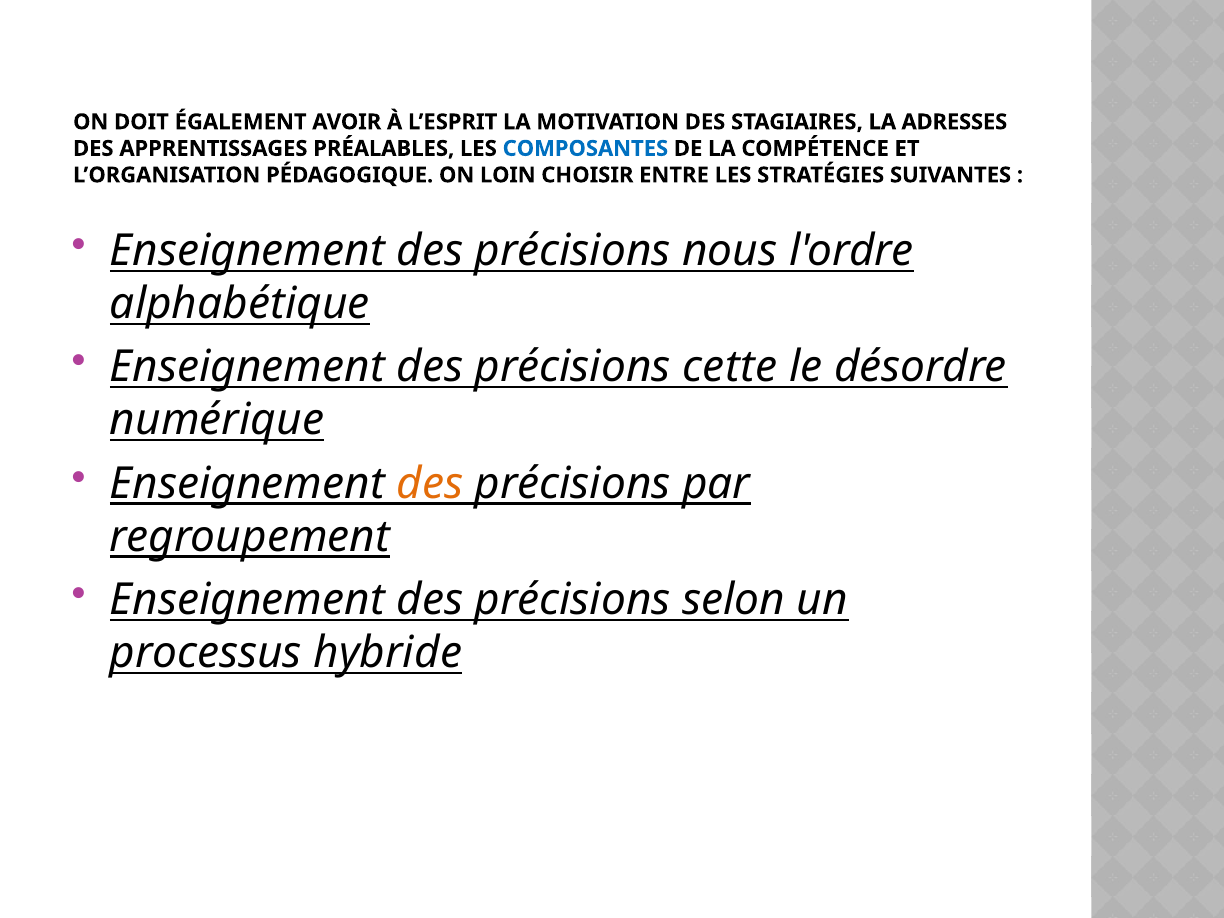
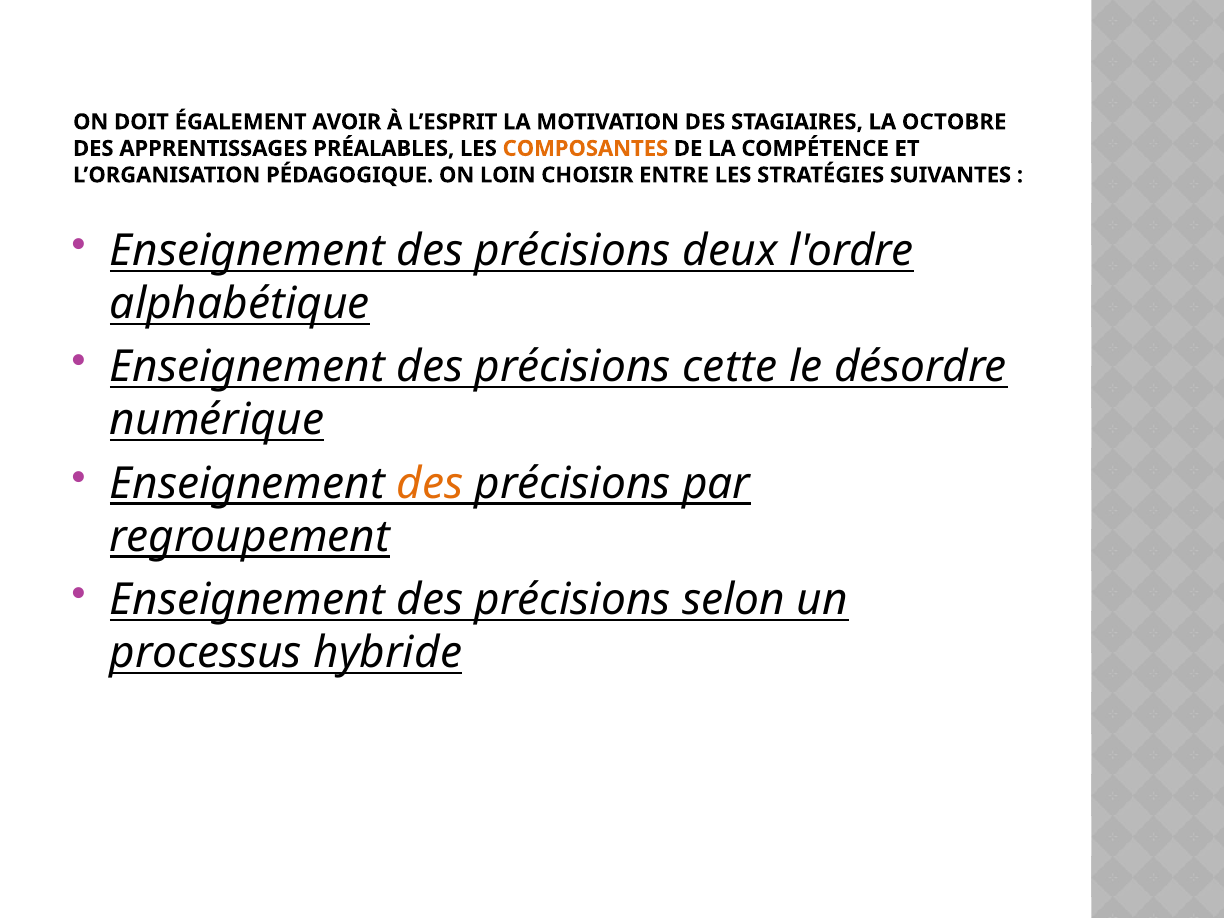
ADRESSES: ADRESSES -> OCTOBRE
COMPOSANTES colour: blue -> orange
nous: nous -> deux
